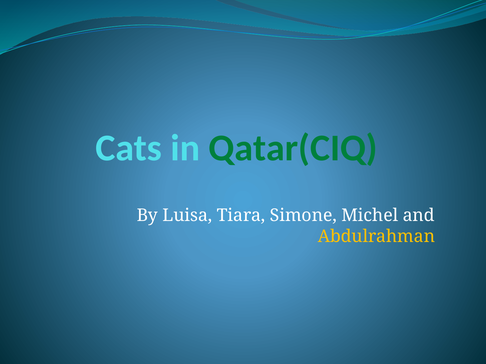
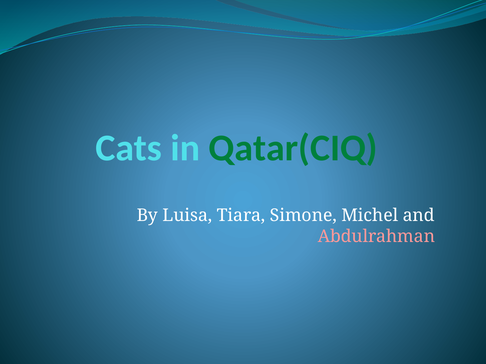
Abdulrahman colour: yellow -> pink
